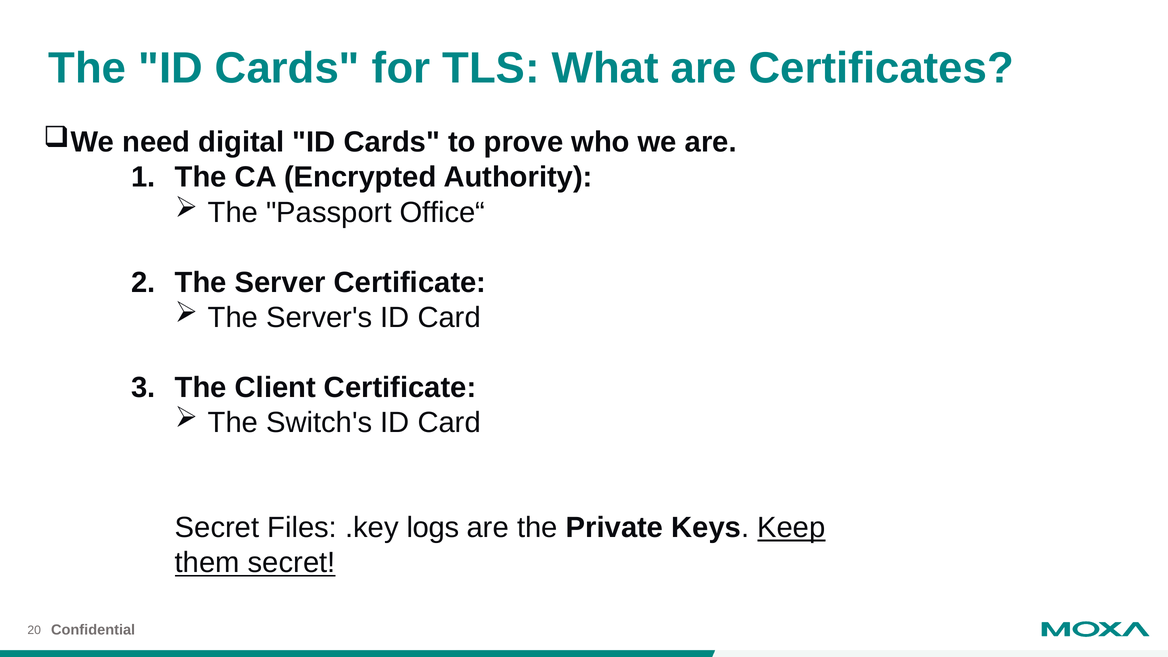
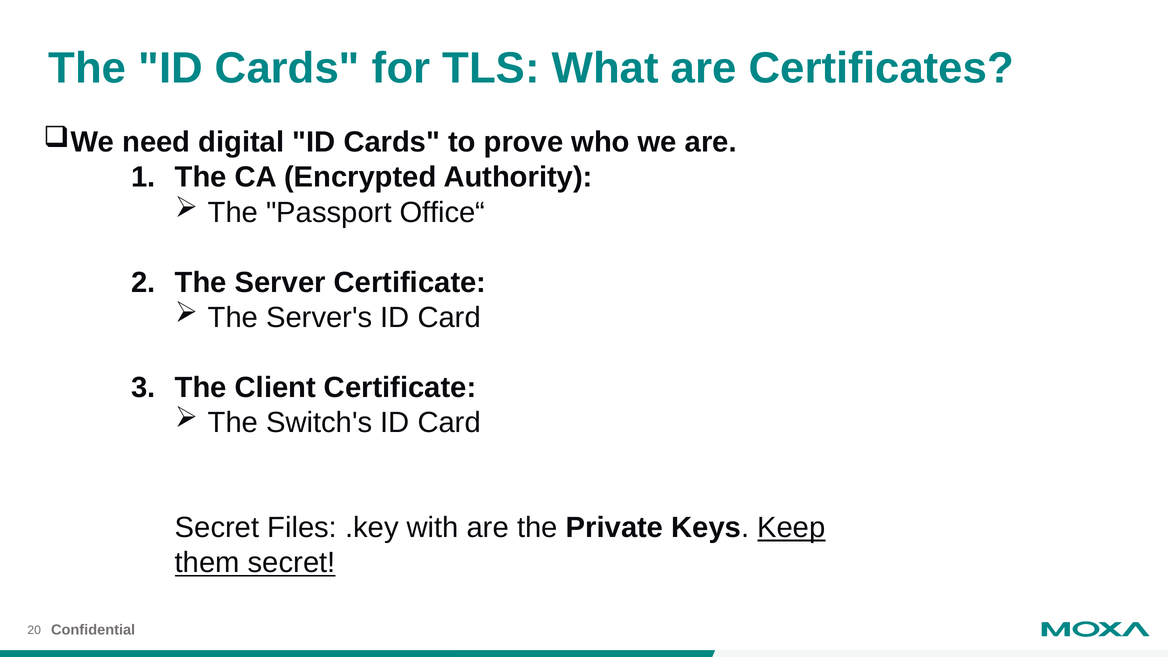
logs: logs -> with
